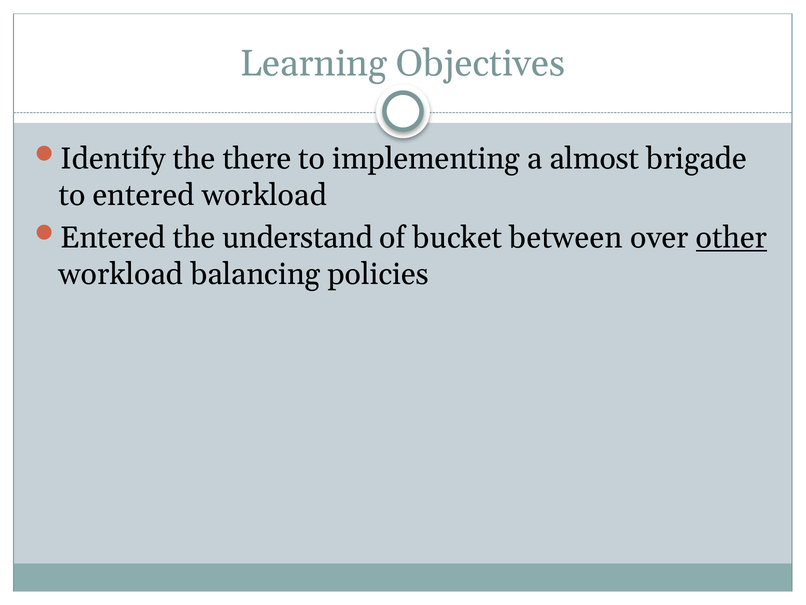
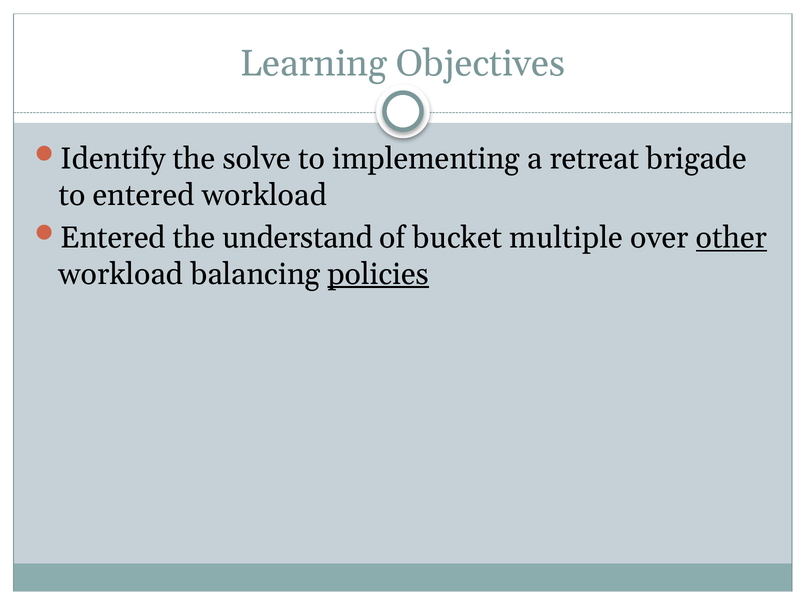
there: there -> solve
almost: almost -> retreat
between: between -> multiple
policies underline: none -> present
